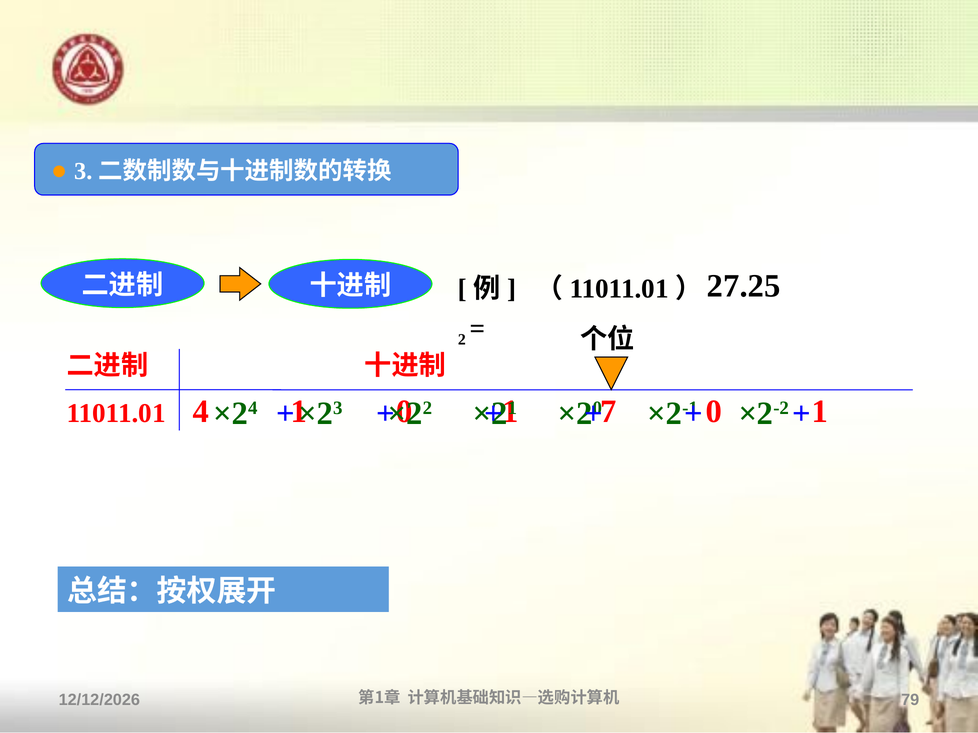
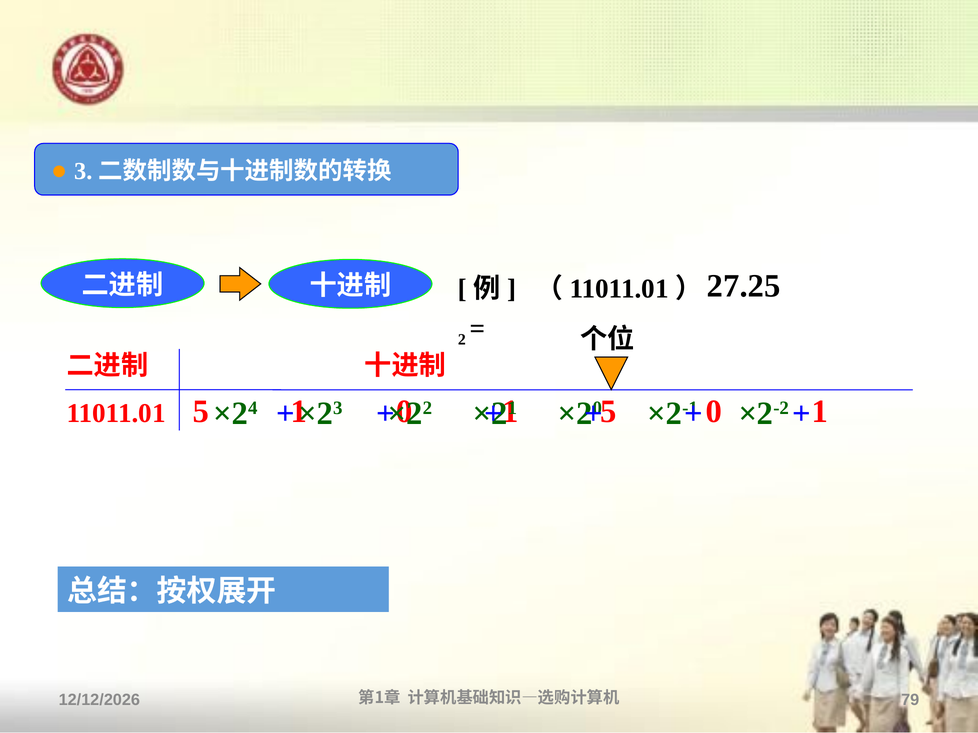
11011.01 4: 4 -> 5
7 at (608, 412): 7 -> 5
